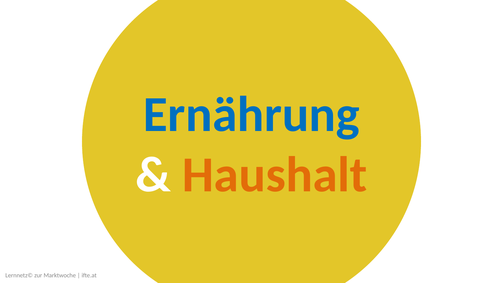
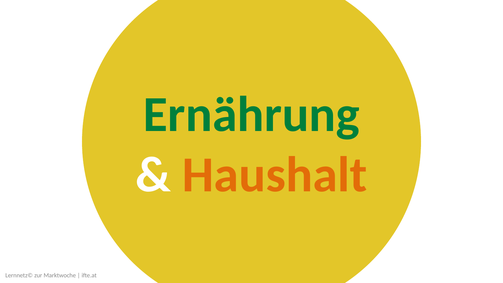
Ernährung colour: blue -> green
